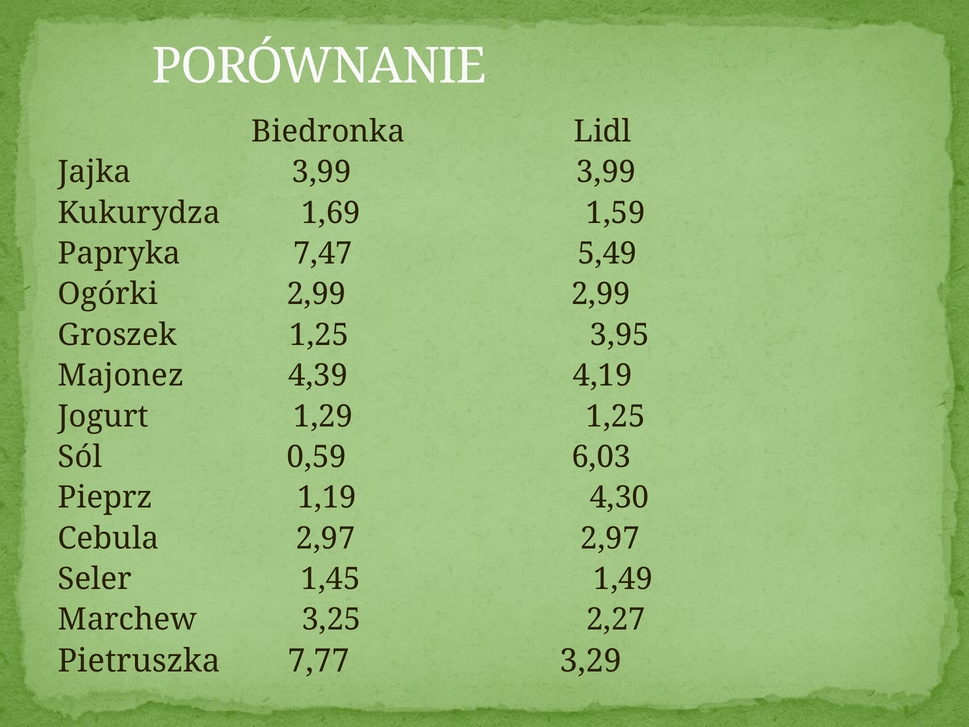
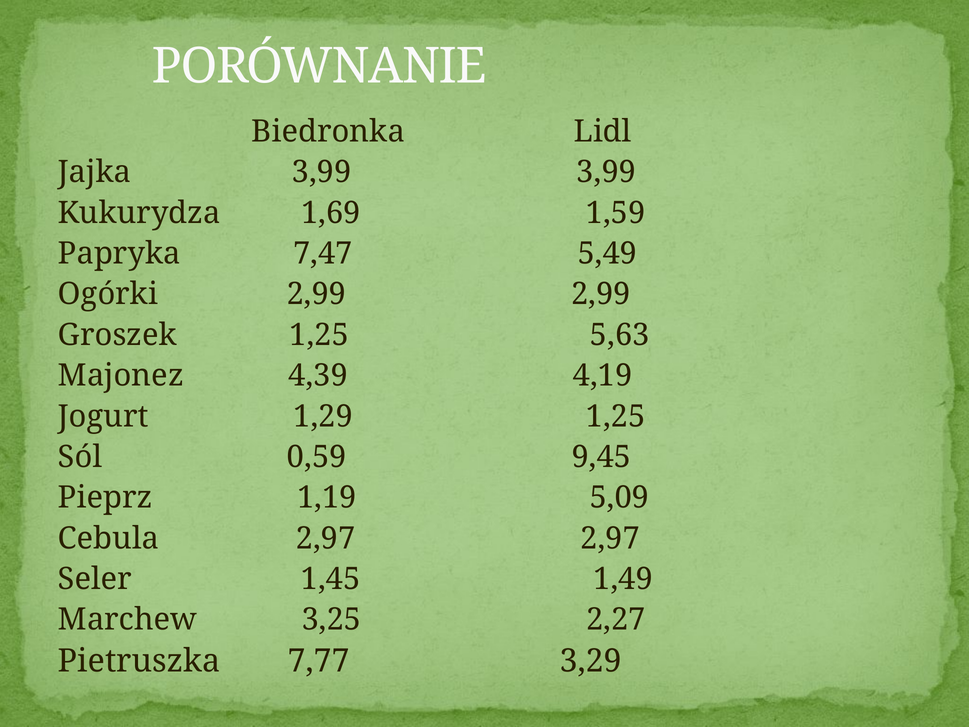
3,95: 3,95 -> 5,63
6,03: 6,03 -> 9,45
4,30: 4,30 -> 5,09
